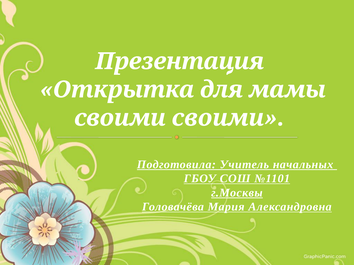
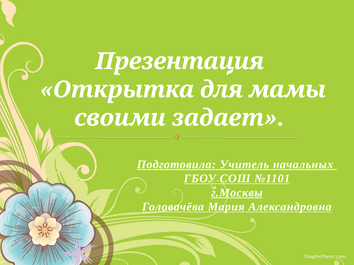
своими своими: своими -> задает
